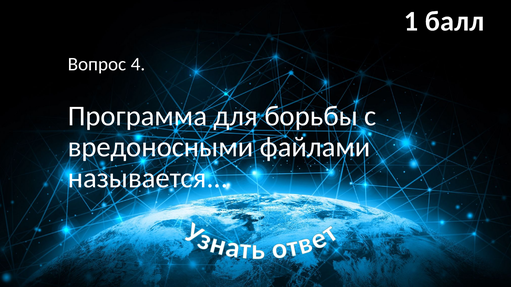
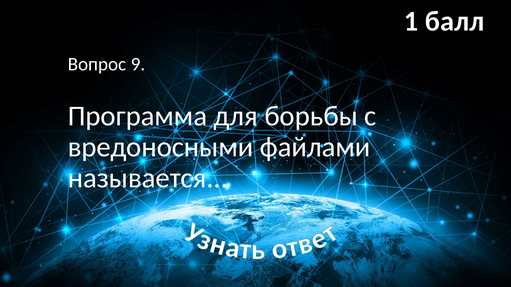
4: 4 -> 9
